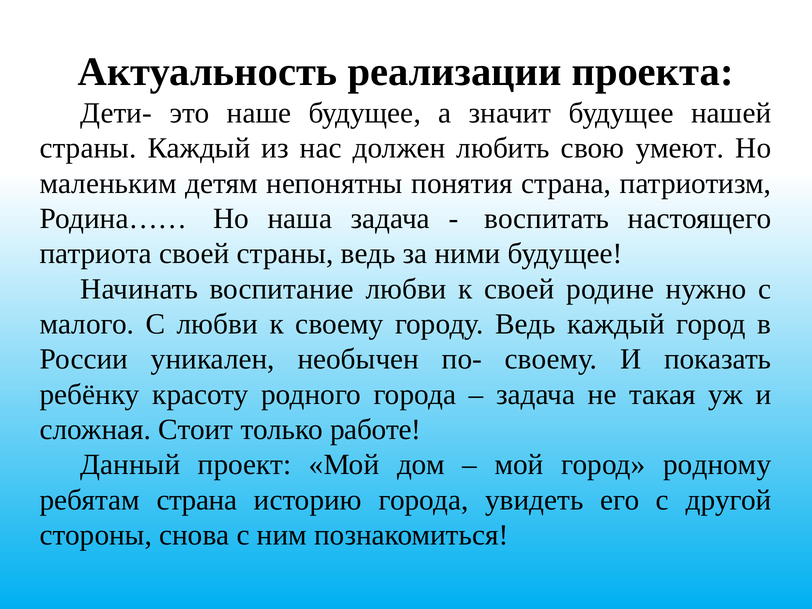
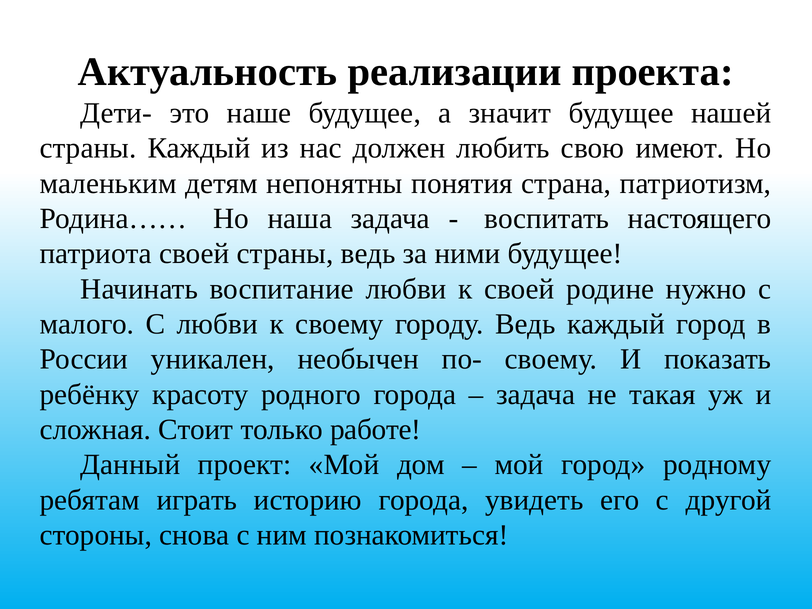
умеют: умеют -> имеют
ребятам страна: страна -> играть
